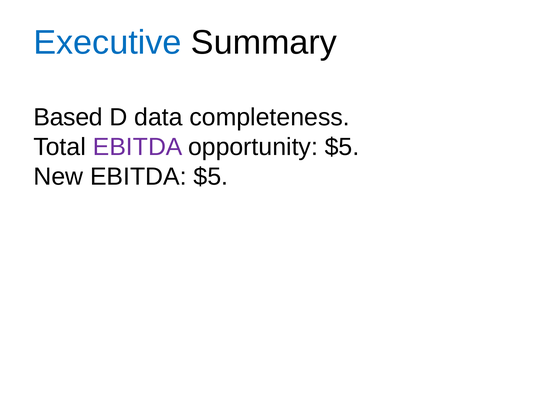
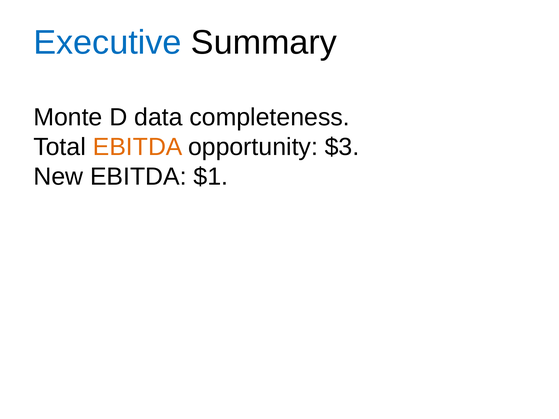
Based: Based -> Monte
EBITDA at (138, 147) colour: purple -> orange
opportunity $5: $5 -> $3
EBITDA $5: $5 -> $1
